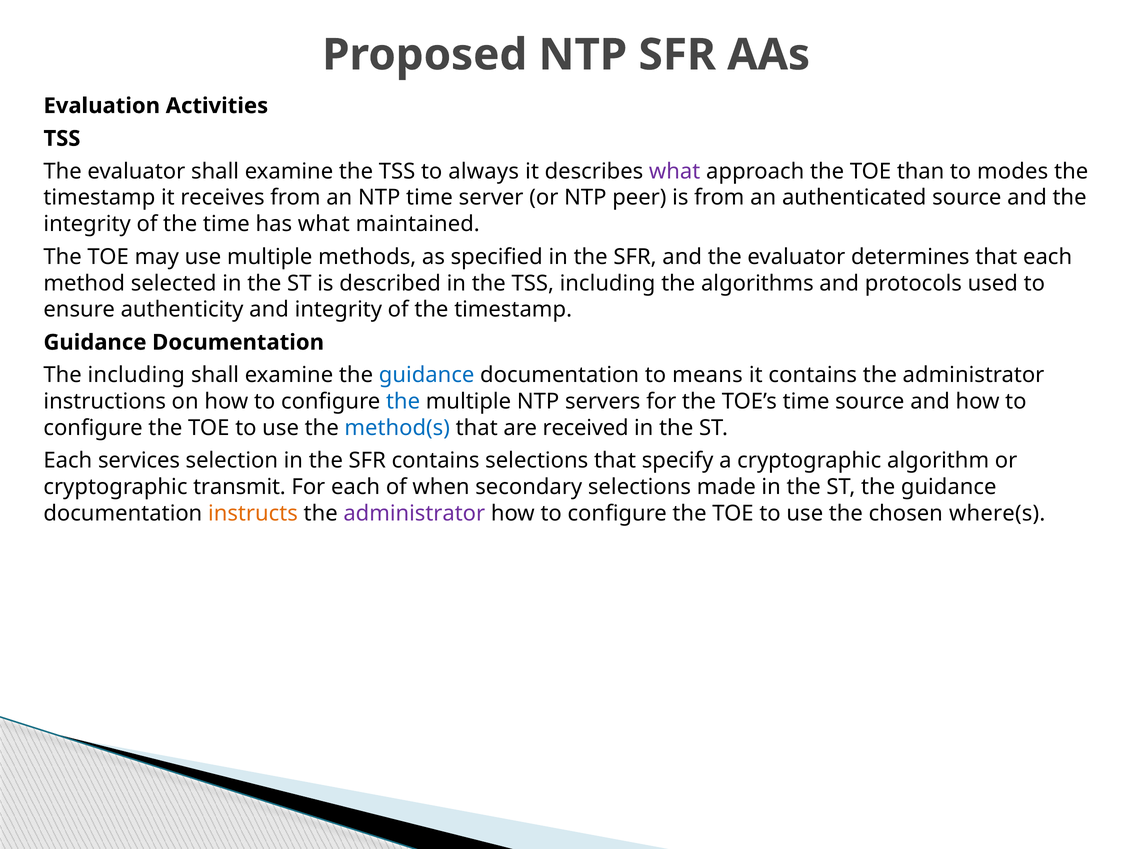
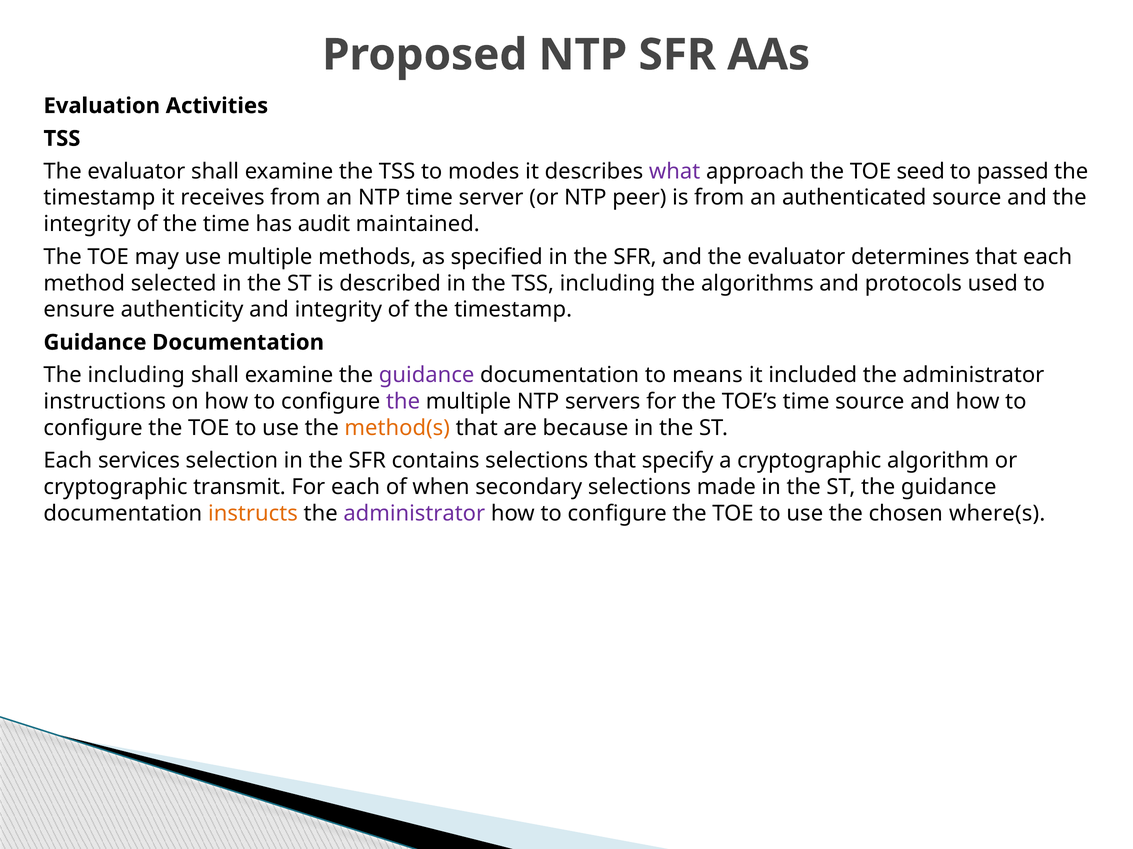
always: always -> modes
than: than -> seed
modes: modes -> passed
has what: what -> audit
guidance at (427, 375) colour: blue -> purple
it contains: contains -> included
the at (403, 402) colour: blue -> purple
method(s colour: blue -> orange
received: received -> because
